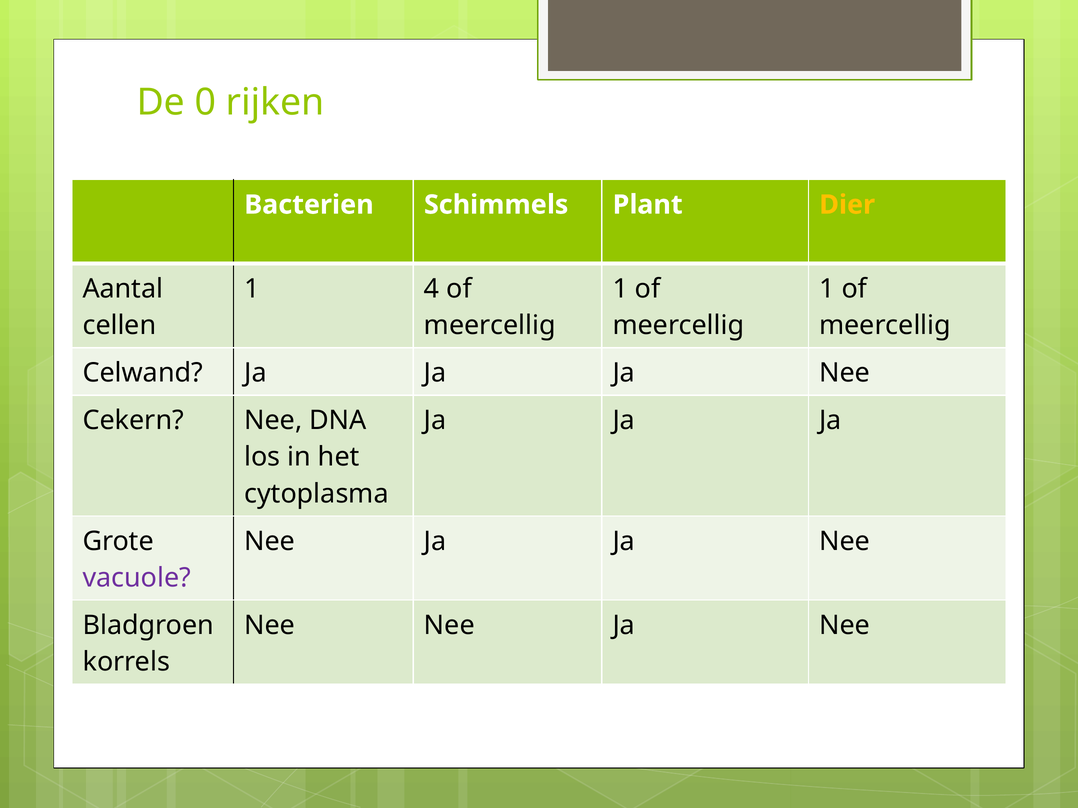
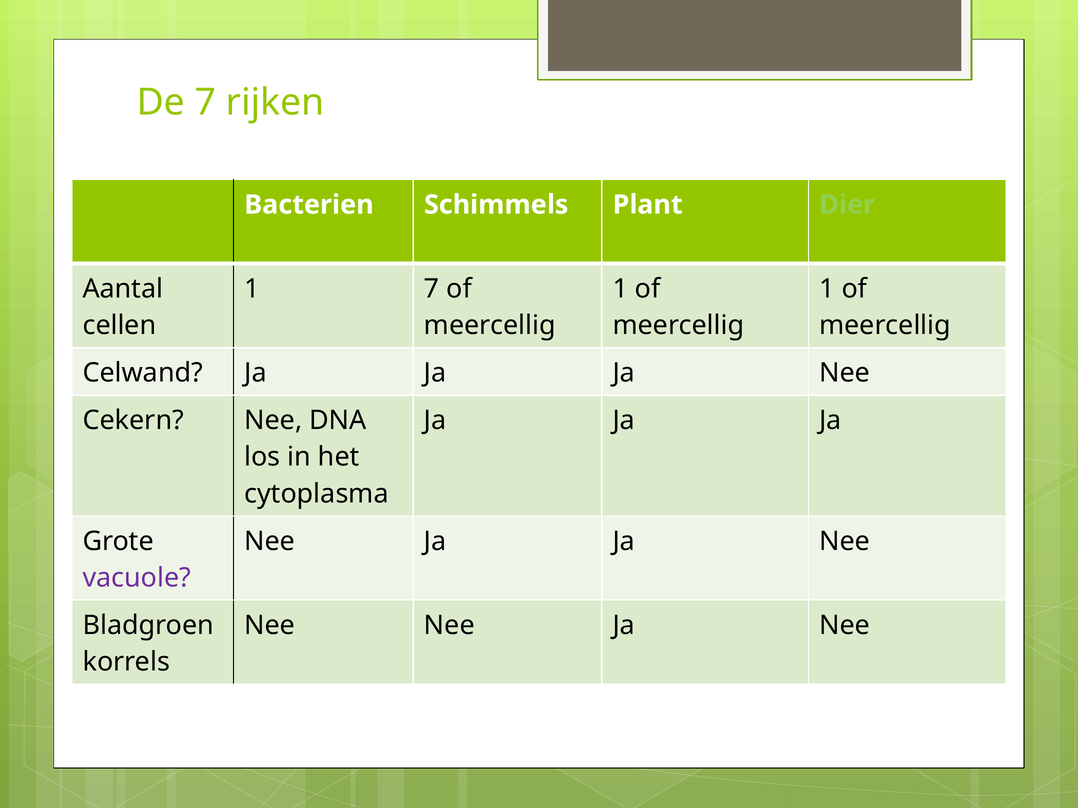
De 0: 0 -> 7
Dier colour: yellow -> light green
1 4: 4 -> 7
